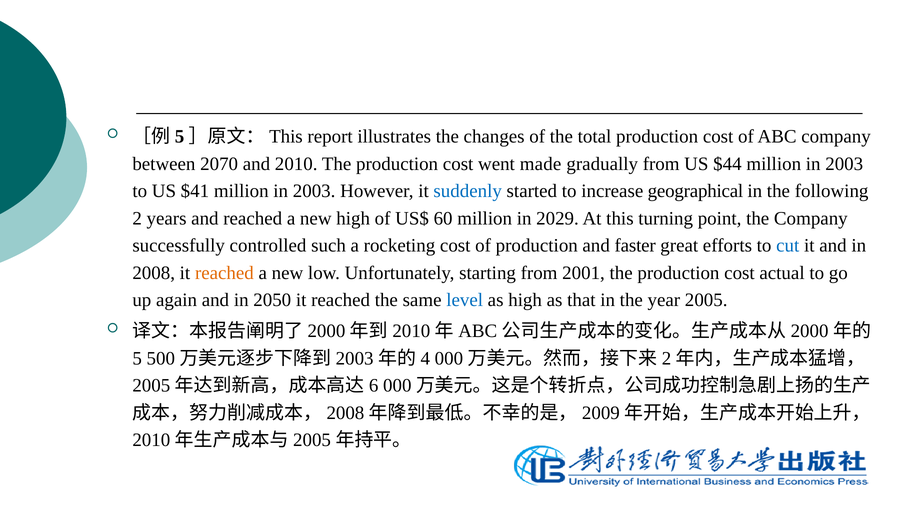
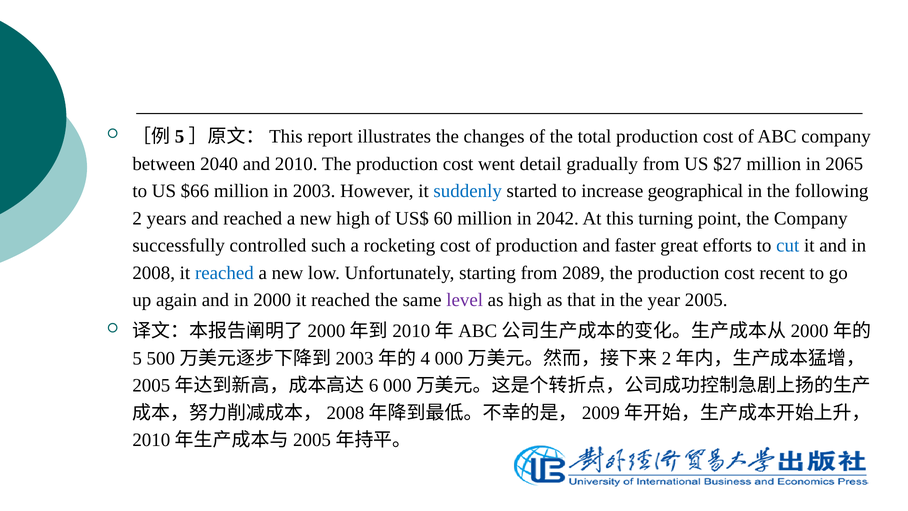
2070: 2070 -> 2040
made: made -> detail
$44: $44 -> $27
2003 at (844, 164): 2003 -> 2065
$41: $41 -> $66
2029: 2029 -> 2042
reached at (224, 273) colour: orange -> blue
2001: 2001 -> 2089
actual: actual -> recent
2050: 2050 -> 2000
level colour: blue -> purple
